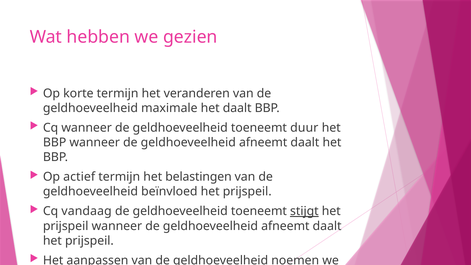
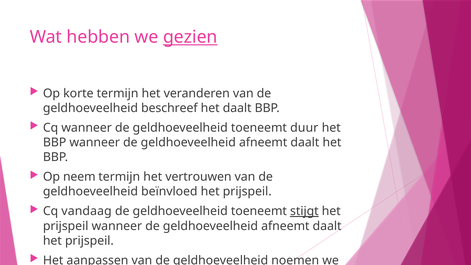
gezien underline: none -> present
maximale: maximale -> beschreef
actief: actief -> neem
belastingen: belastingen -> vertrouwen
